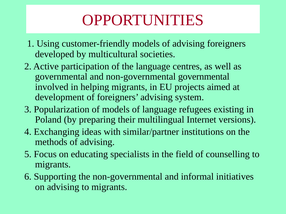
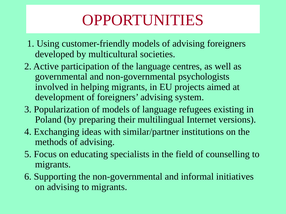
non-governmental governmental: governmental -> psychologists
